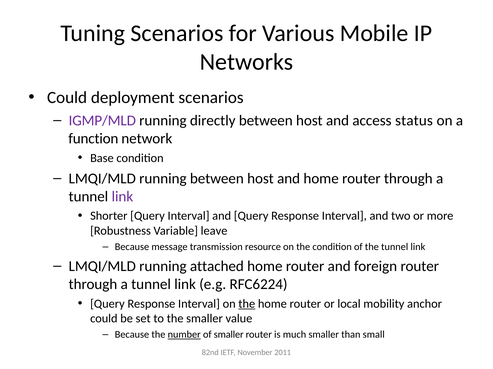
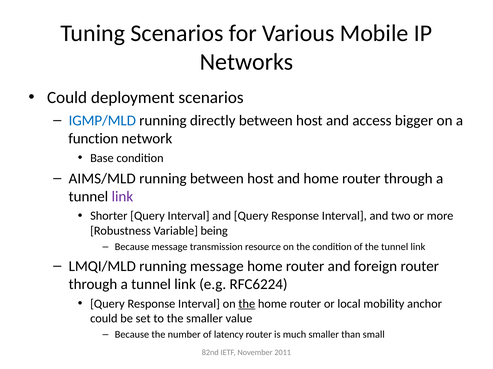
IGMP/MLD colour: purple -> blue
status: status -> bigger
LMQI/MLD at (102, 179): LMQI/MLD -> AIMS/MLD
leave: leave -> being
running attached: attached -> message
number underline: present -> none
of smaller: smaller -> latency
